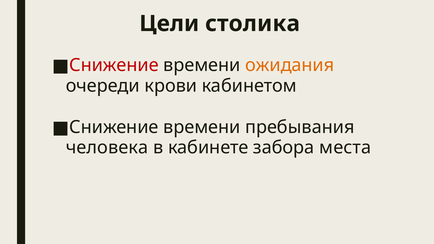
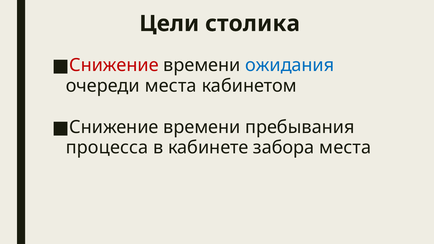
ожидания colour: orange -> blue
очереди крови: крови -> места
человека: человека -> процесса
